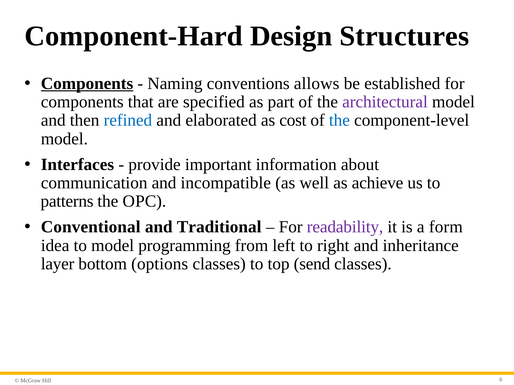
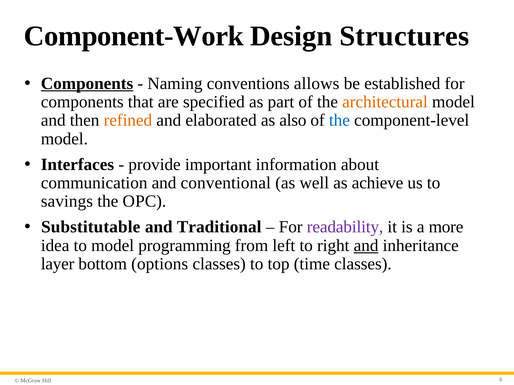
Component-Hard: Component-Hard -> Component-Work
architectural colour: purple -> orange
refined colour: blue -> orange
cost: cost -> also
incompatible: incompatible -> conventional
patterns: patterns -> savings
Conventional: Conventional -> Substitutable
form: form -> more
and at (366, 246) underline: none -> present
send: send -> time
